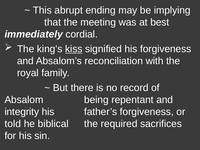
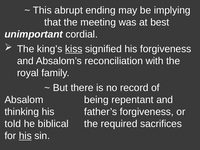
immediately: immediately -> unimportant
integrity: integrity -> thinking
his at (25, 136) underline: none -> present
